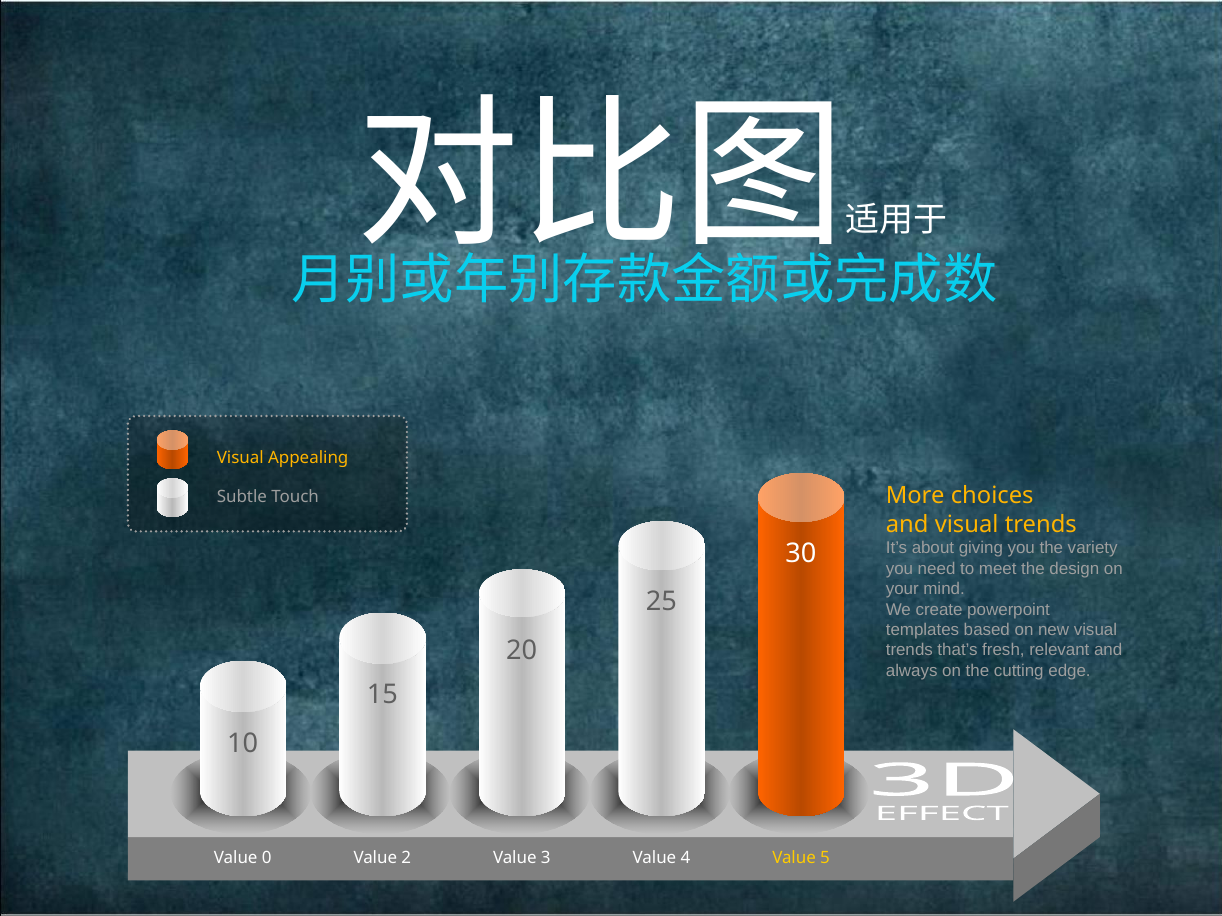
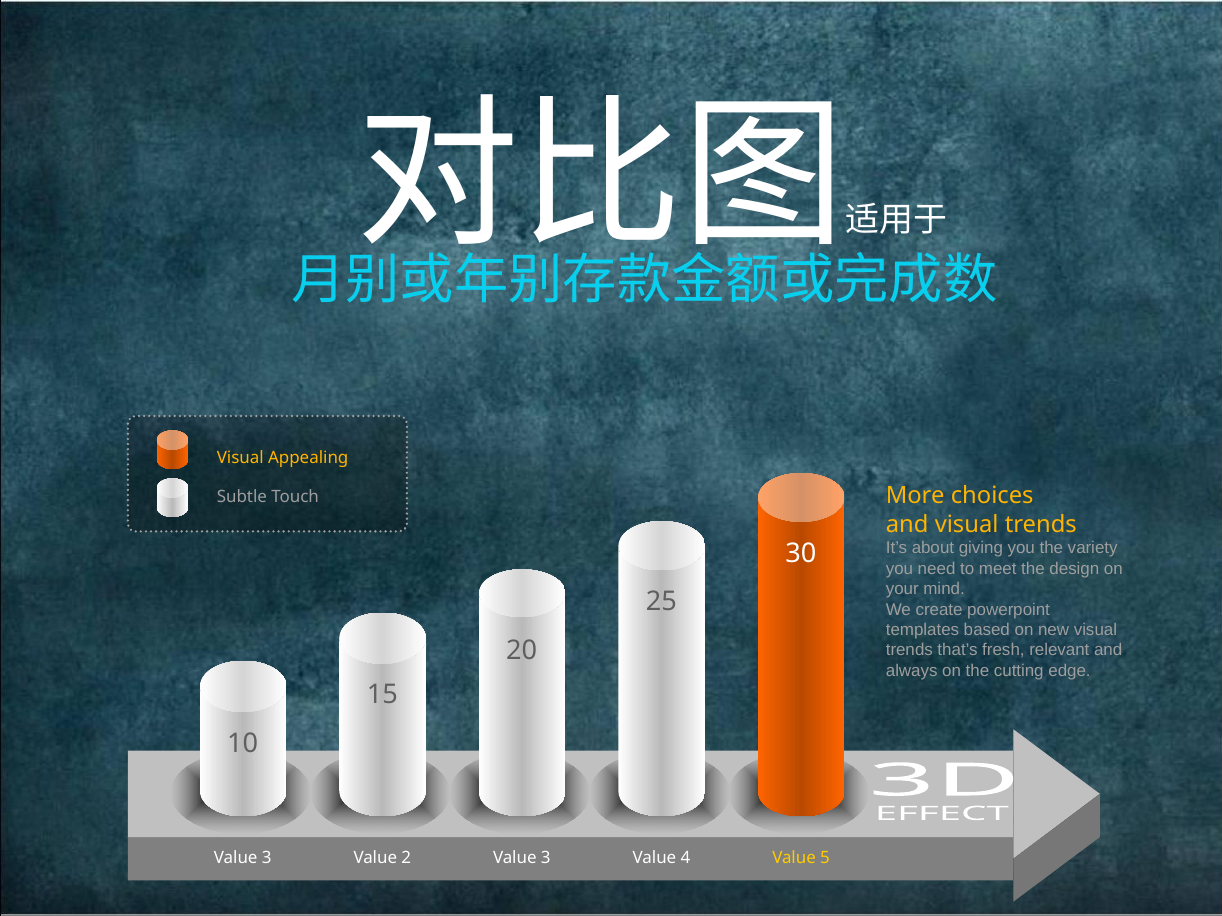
0 at (267, 858): 0 -> 3
